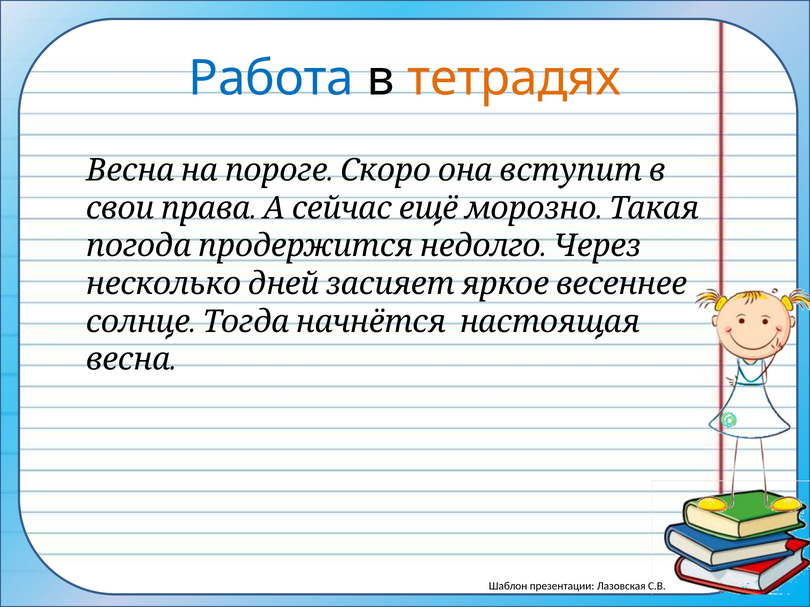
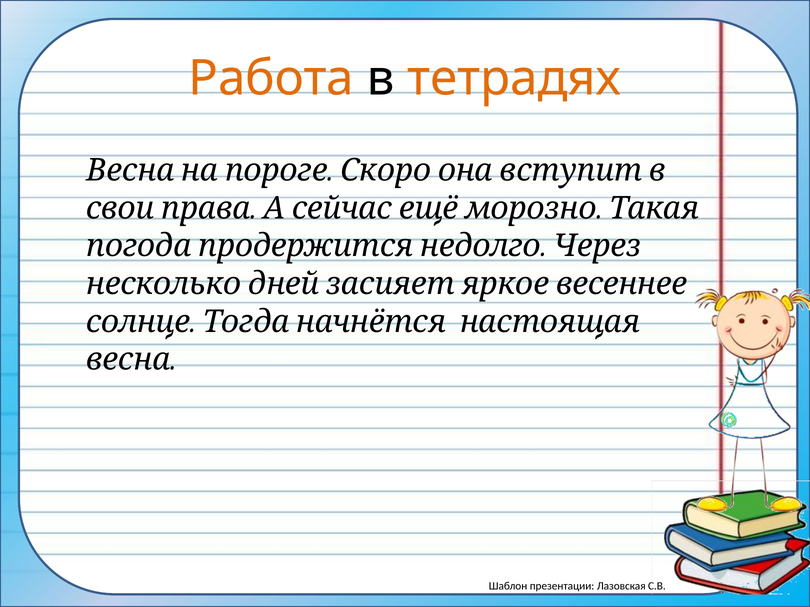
Работа colour: blue -> orange
